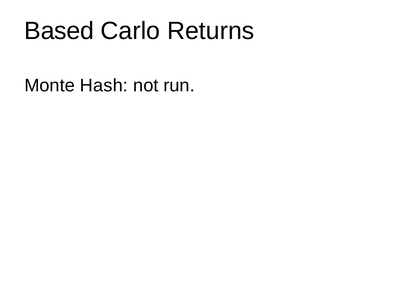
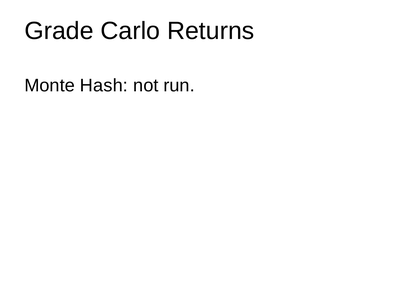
Based: Based -> Grade
